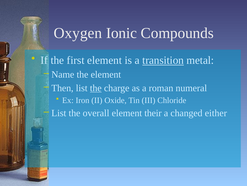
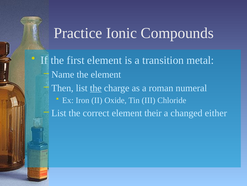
Oxygen: Oxygen -> Practice
transition underline: present -> none
overall: overall -> correct
